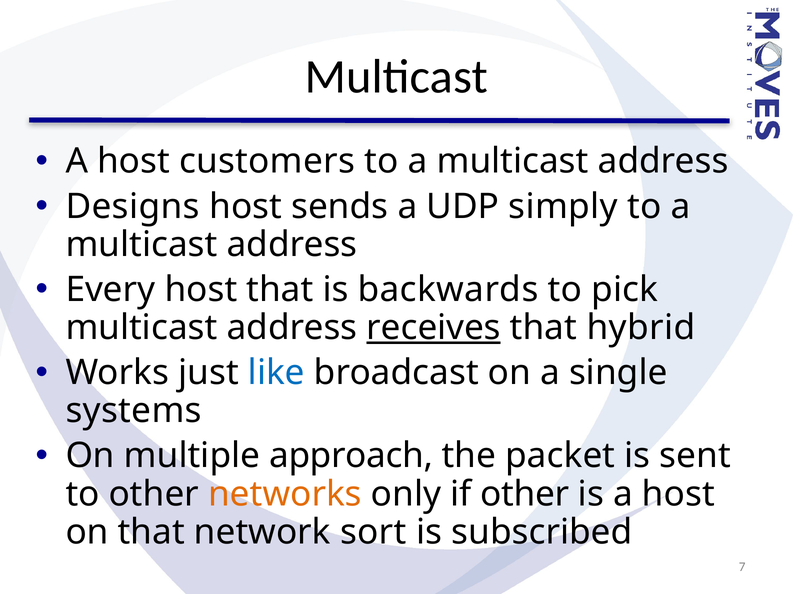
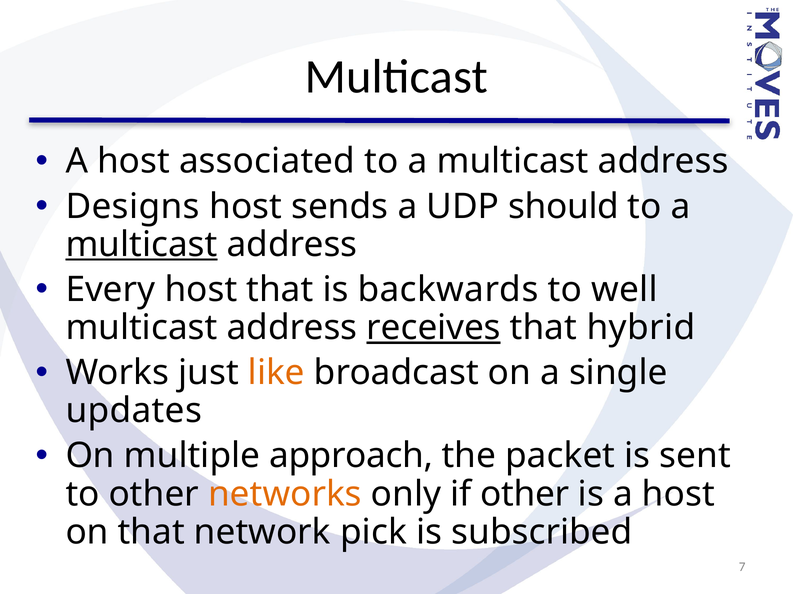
customers: customers -> associated
simply: simply -> should
multicast at (141, 245) underline: none -> present
pick: pick -> well
like colour: blue -> orange
systems: systems -> updates
sort: sort -> pick
